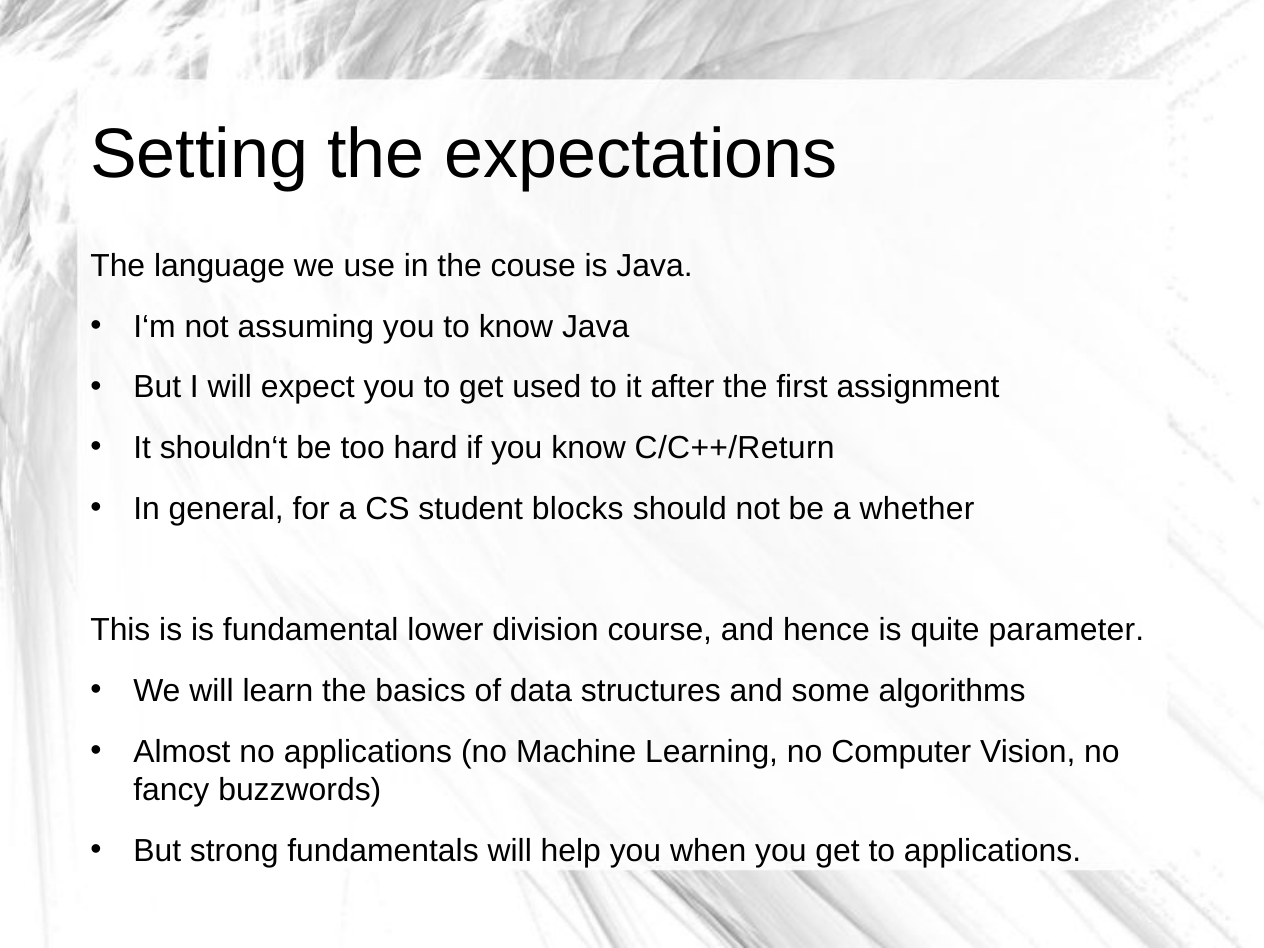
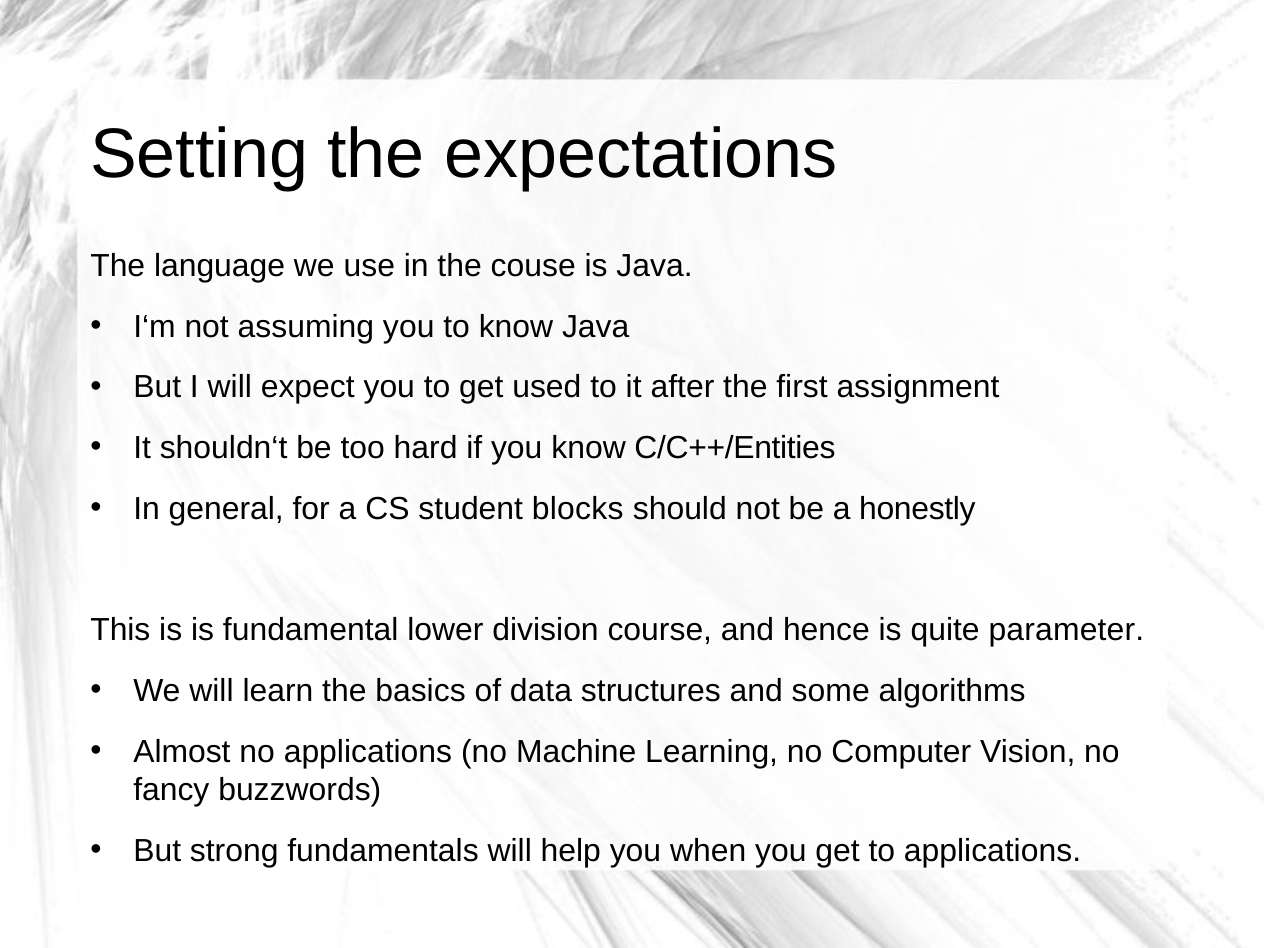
C/C++/Return: C/C++/Return -> C/C++/Entities
whether: whether -> honestly
